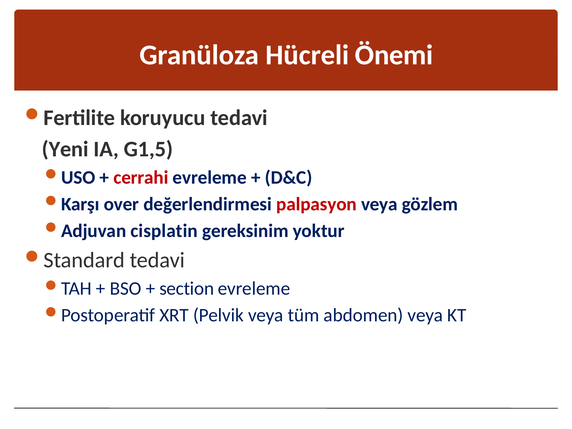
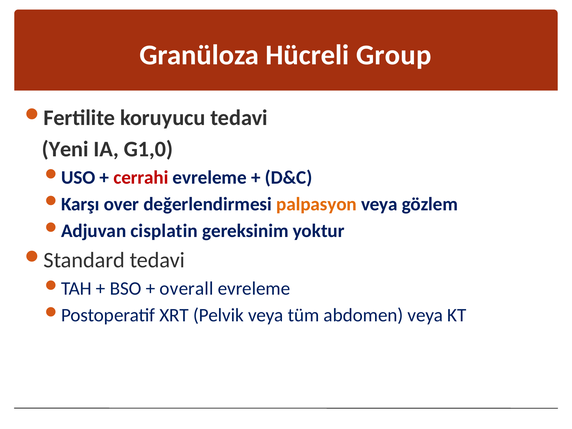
Önemi: Önemi -> Group
G1,5: G1,5 -> G1,0
palpasyon colour: red -> orange
section: section -> overall
